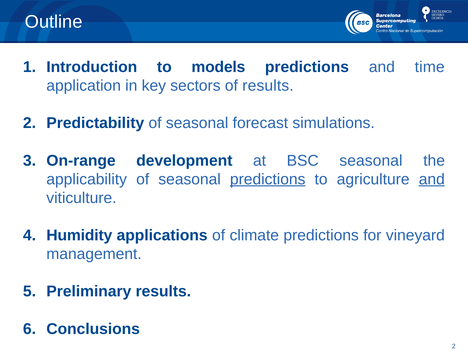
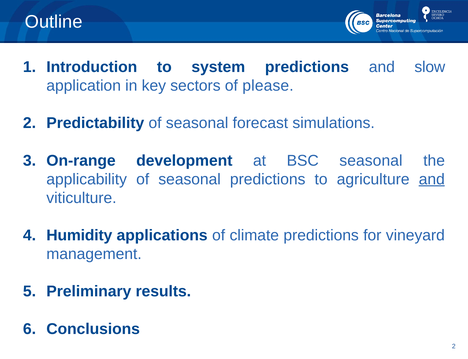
models: models -> system
time: time -> slow
of results: results -> please
predictions at (268, 179) underline: present -> none
